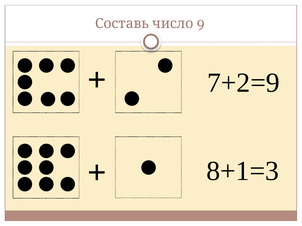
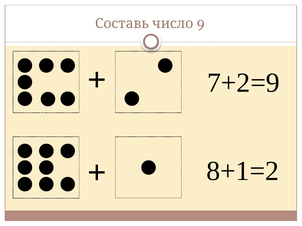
8+1=3: 8+1=3 -> 8+1=2
